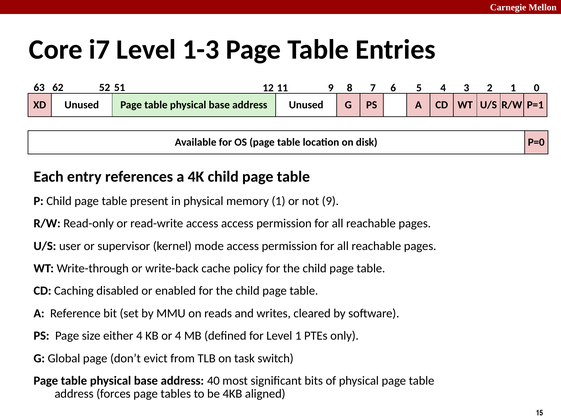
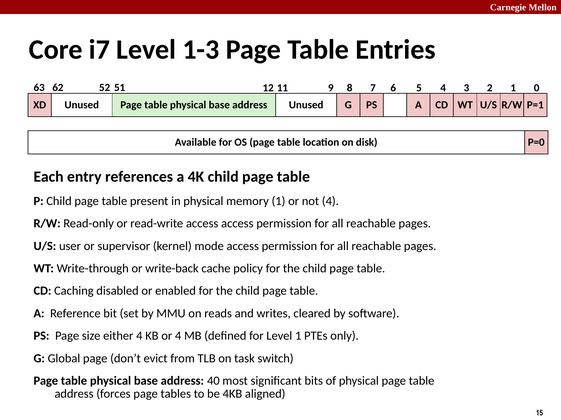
not 9: 9 -> 4
